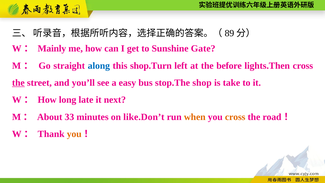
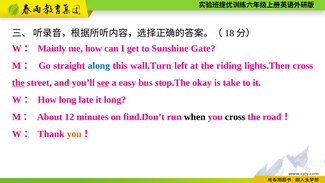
89: 89 -> 18
shop.Turn: shop.Turn -> wall.Turn
before: before -> riding
see underline: none -> present
shop: shop -> okay
it next: next -> long
33: 33 -> 12
like.Don’t: like.Don’t -> find.Don’t
when colour: orange -> black
cross at (235, 117) colour: orange -> black
